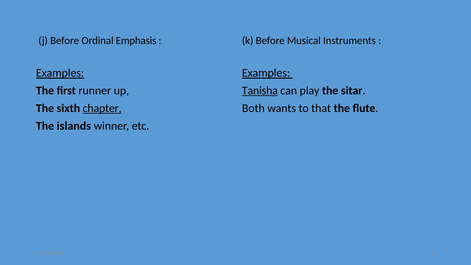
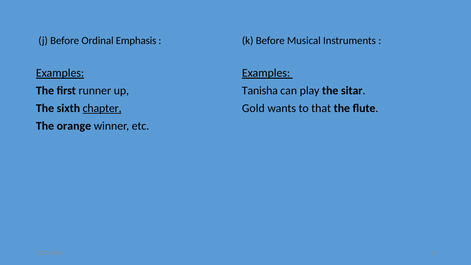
Tanisha underline: present -> none
Both: Both -> Gold
islands: islands -> orange
